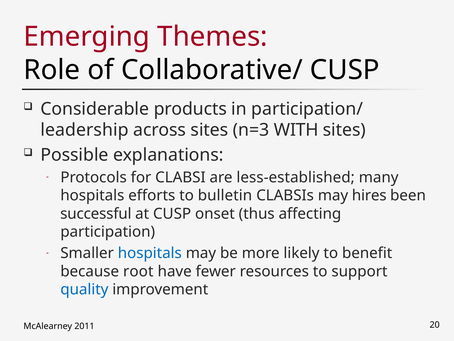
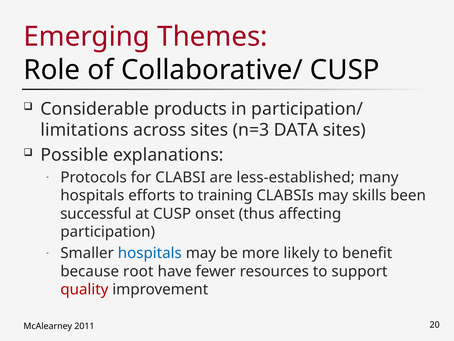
leadership: leadership -> limitations
WITH: WITH -> DATA
bulletin: bulletin -> training
hires: hires -> skills
quality colour: blue -> red
